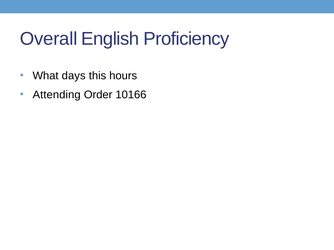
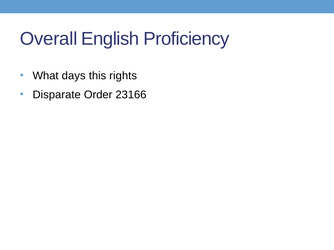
hours: hours -> rights
Attending: Attending -> Disparate
10166: 10166 -> 23166
